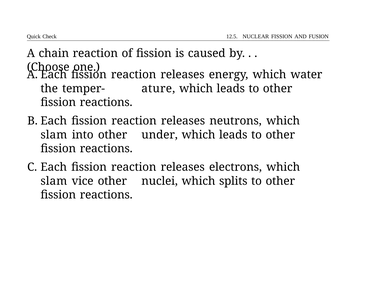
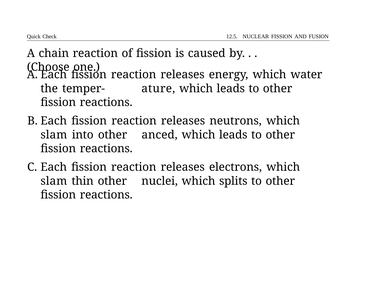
under: under -> anced
vice: vice -> thin
